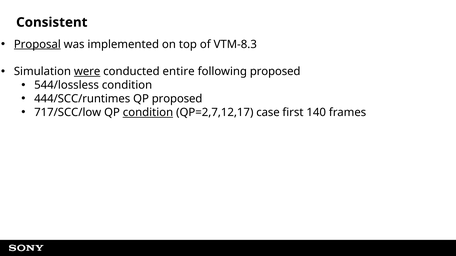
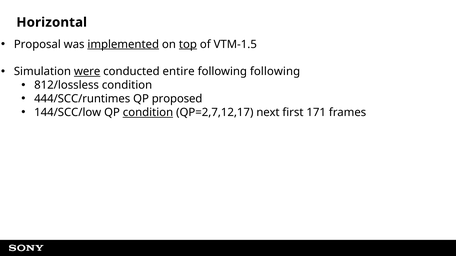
Consistent: Consistent -> Horizontal
Proposal underline: present -> none
implemented underline: none -> present
top underline: none -> present
VTM-8.3: VTM-8.3 -> VTM-1.5
following proposed: proposed -> following
544/lossless: 544/lossless -> 812/lossless
717/SCC/low: 717/SCC/low -> 144/SCC/low
case: case -> next
140: 140 -> 171
